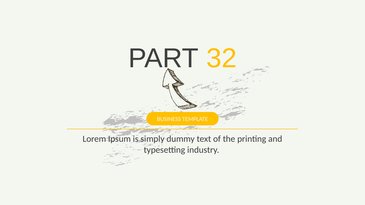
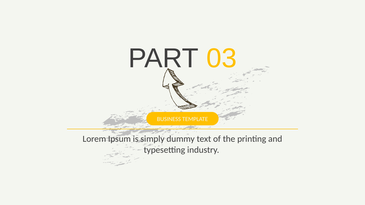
32: 32 -> 03
